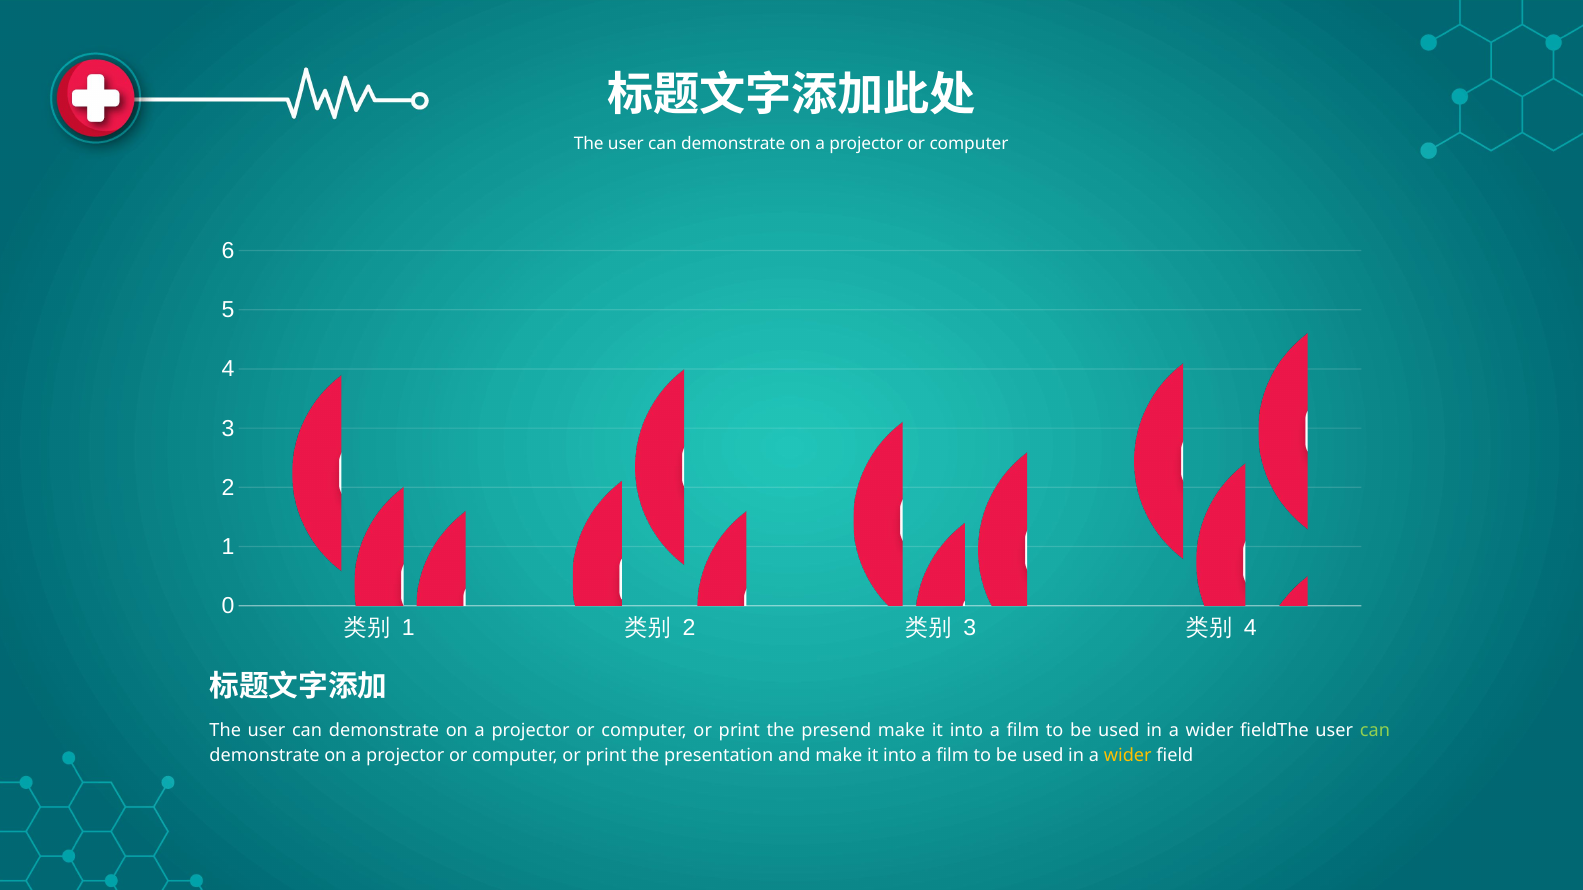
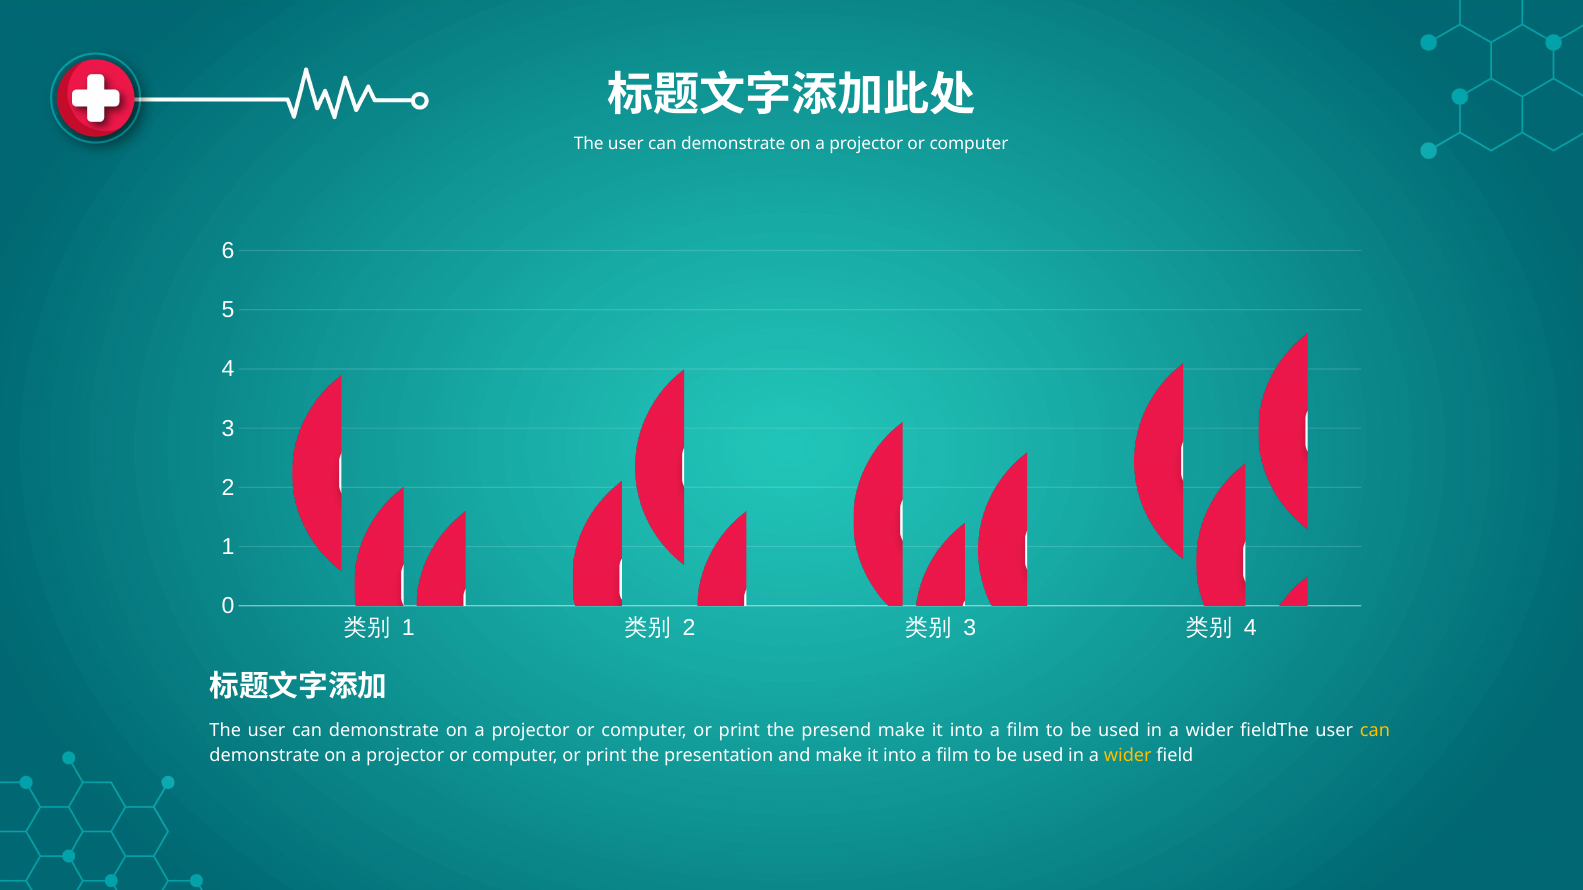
can at (1375, 731) colour: light green -> yellow
